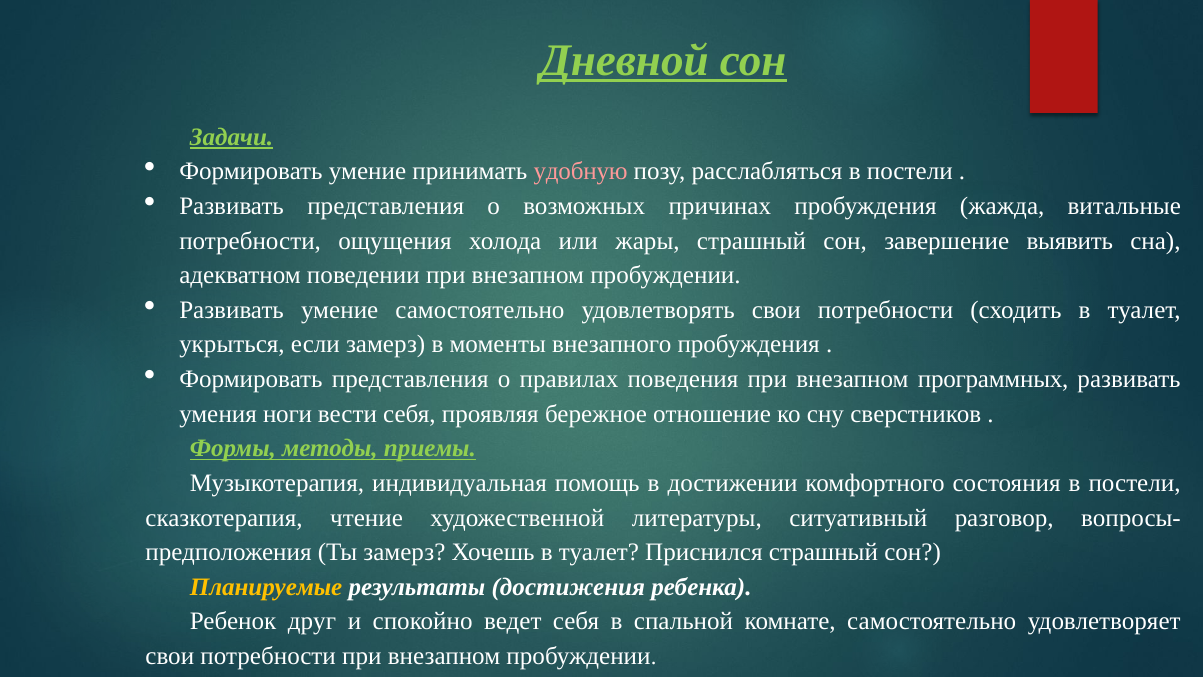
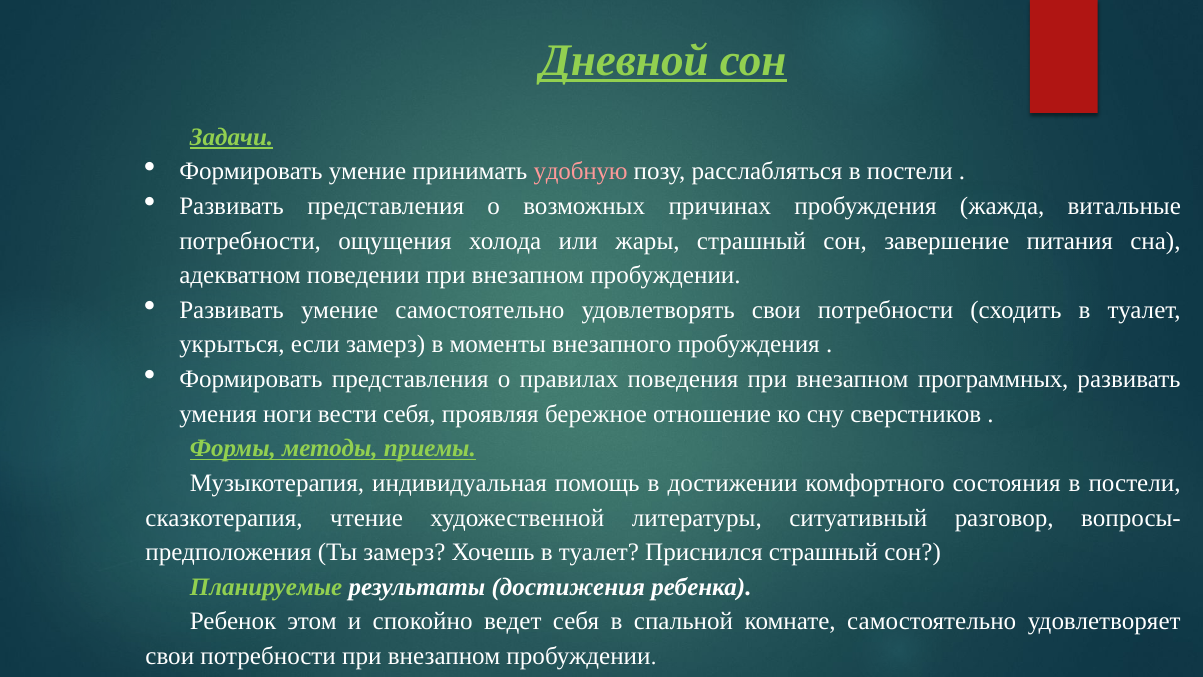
выявить: выявить -> питания
Планируемые colour: yellow -> light green
друг: друг -> этом
